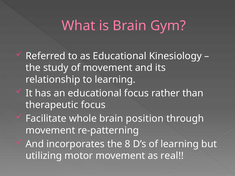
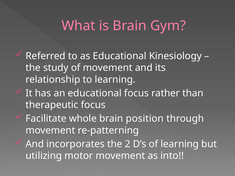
8: 8 -> 2
real: real -> into
